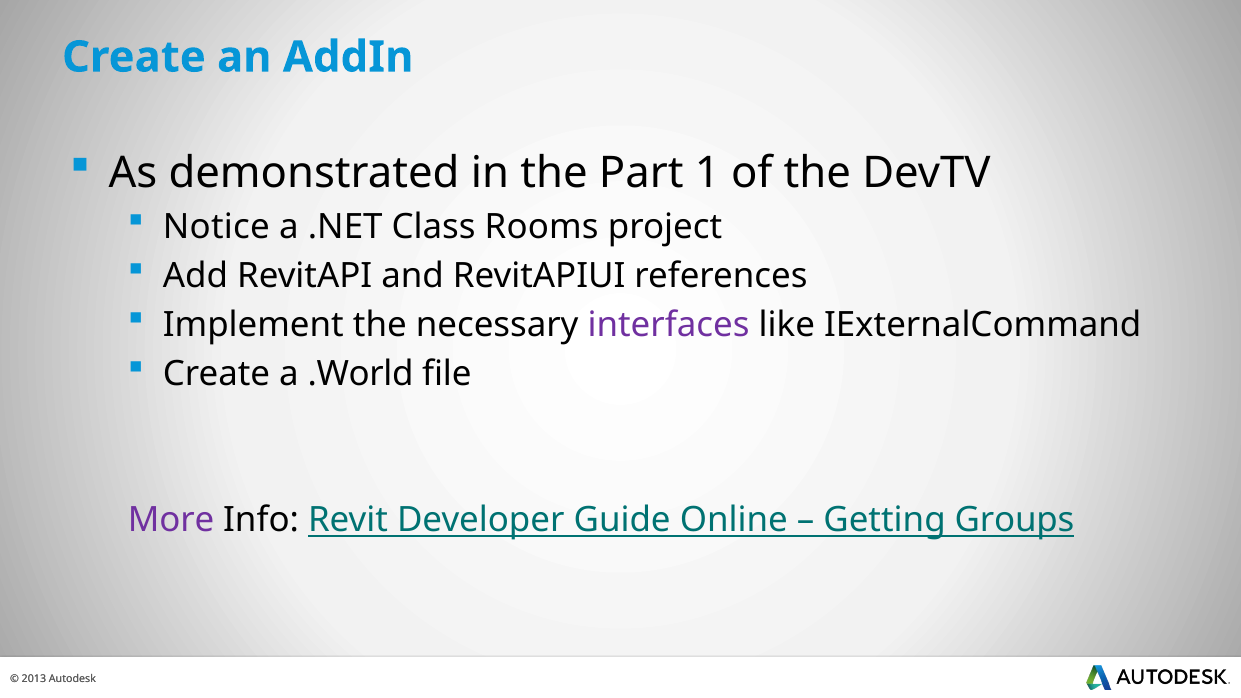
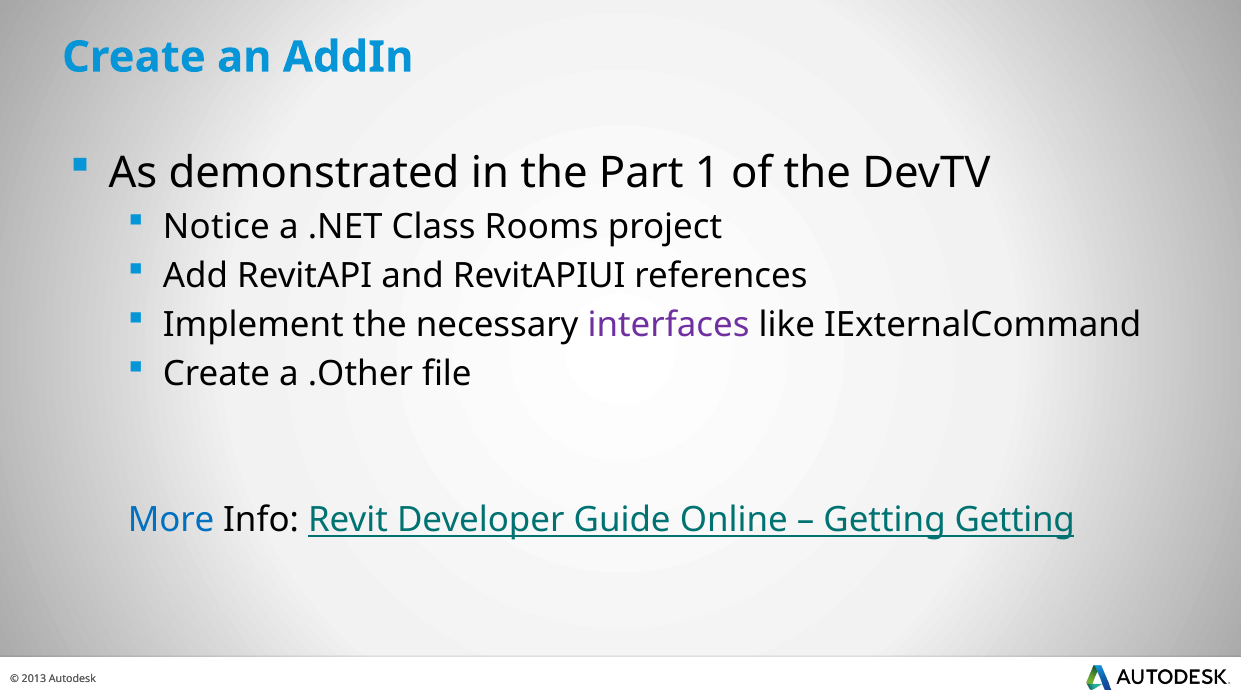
.World: .World -> .Other
More colour: purple -> blue
Getting Groups: Groups -> Getting
